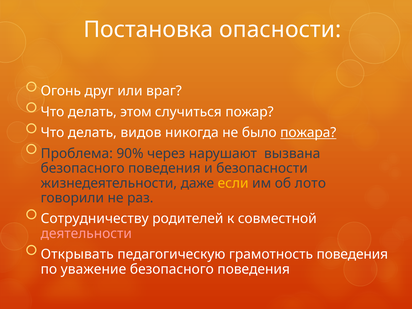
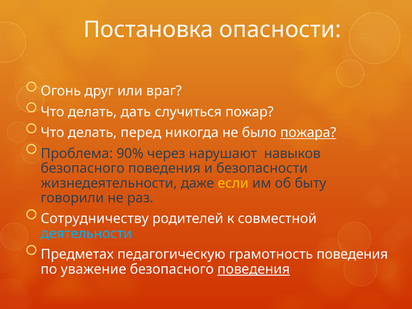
этом: этом -> дать
видов: видов -> перед
вызвана: вызвана -> навыков
лото: лото -> быту
деятельности colour: pink -> light blue
Открывать: Открывать -> Предметах
поведения at (254, 269) underline: none -> present
